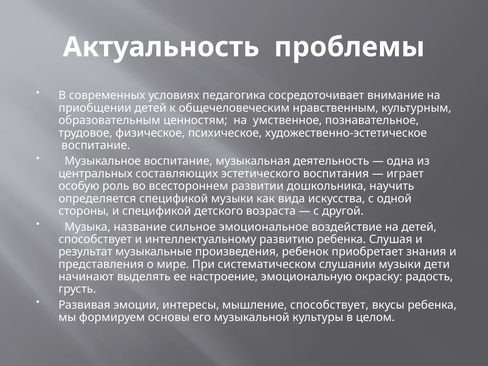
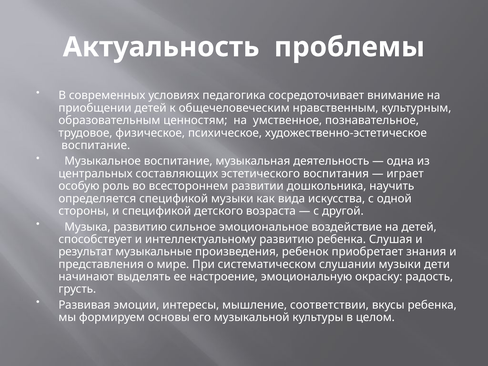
Музыка название: название -> развитию
мышление способствует: способствует -> соответствии
